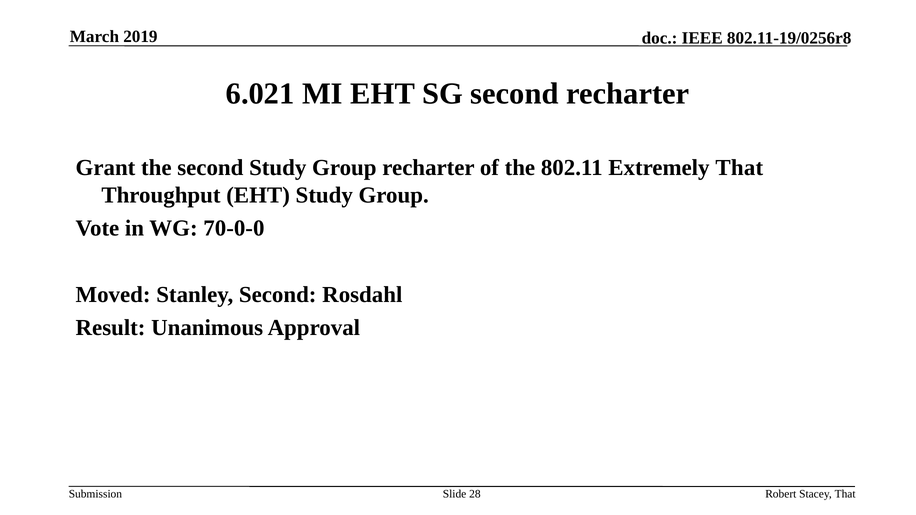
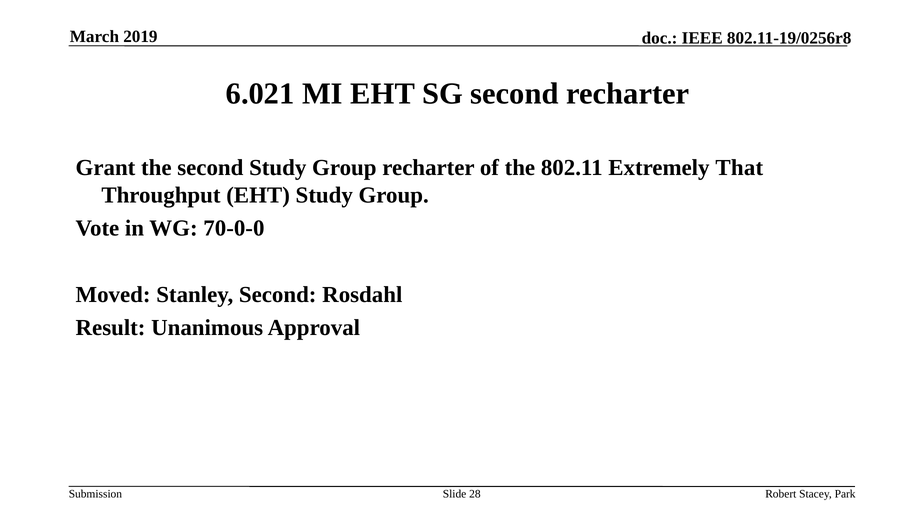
Stacey That: That -> Park
